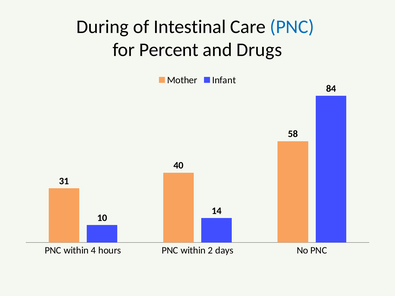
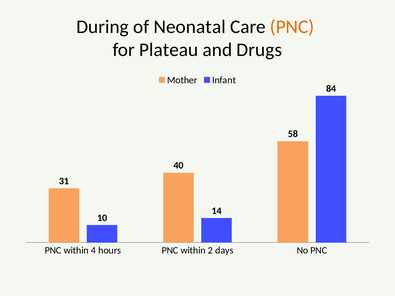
Intestinal: Intestinal -> Neonatal
PNC at (292, 27) colour: blue -> orange
Percent: Percent -> Plateau
